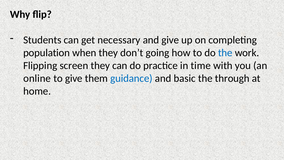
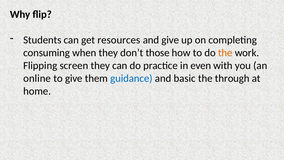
necessary: necessary -> resources
population: population -> consuming
going: going -> those
the at (225, 53) colour: blue -> orange
time: time -> even
